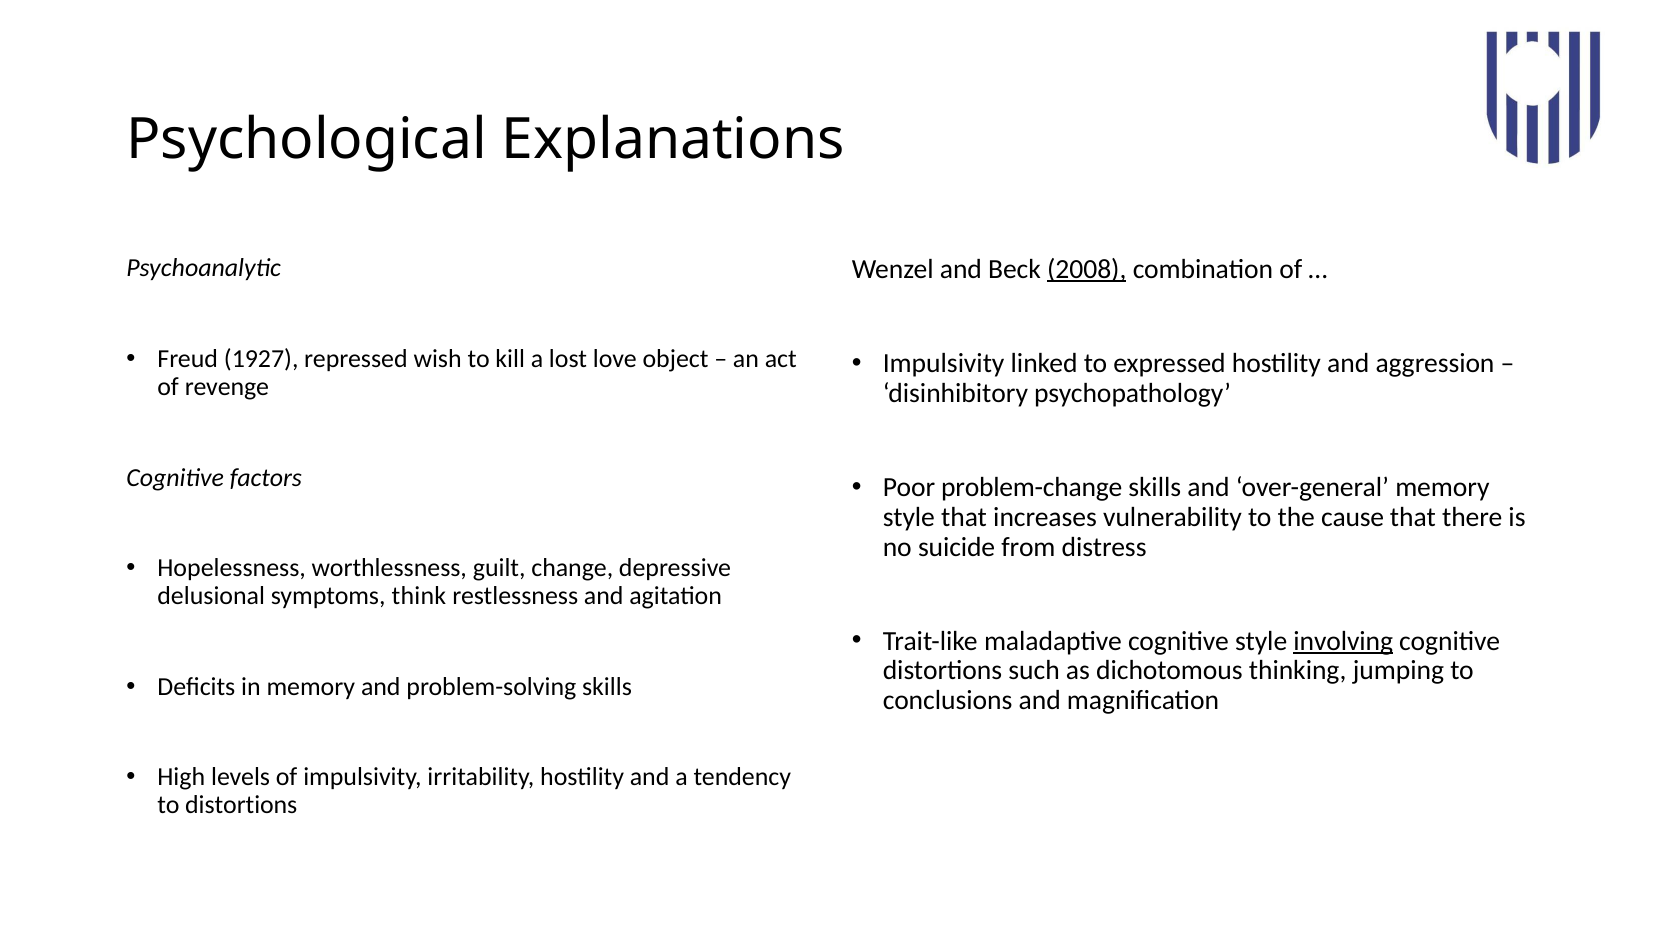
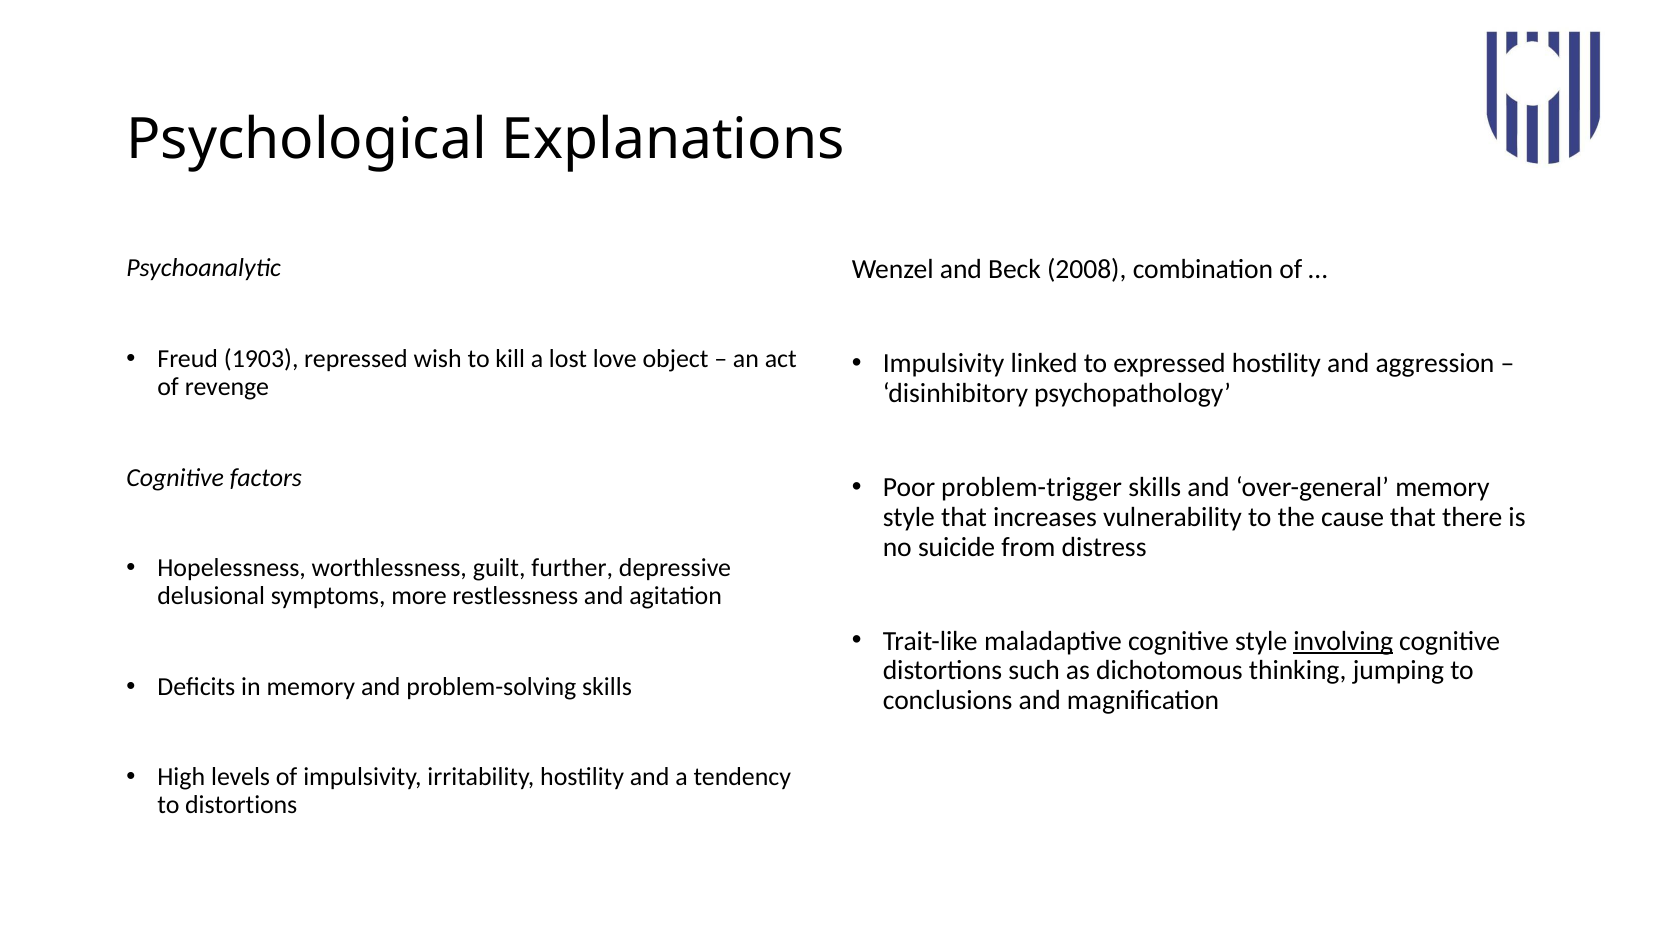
2008 underline: present -> none
1927: 1927 -> 1903
problem-change: problem-change -> problem-trigger
change: change -> further
think: think -> more
